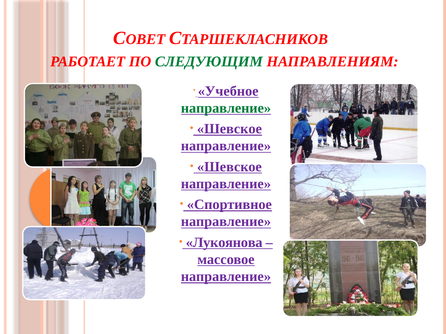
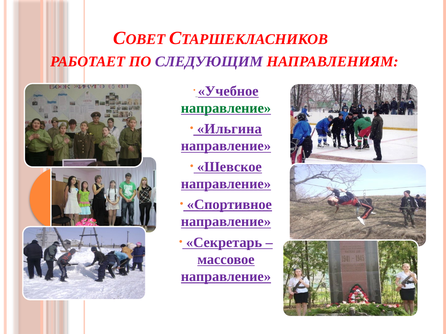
СЛЕДУЮЩИМ colour: green -> purple
Шевское at (229, 129): Шевское -> Ильгина
Лукоянова: Лукоянова -> Секретарь
